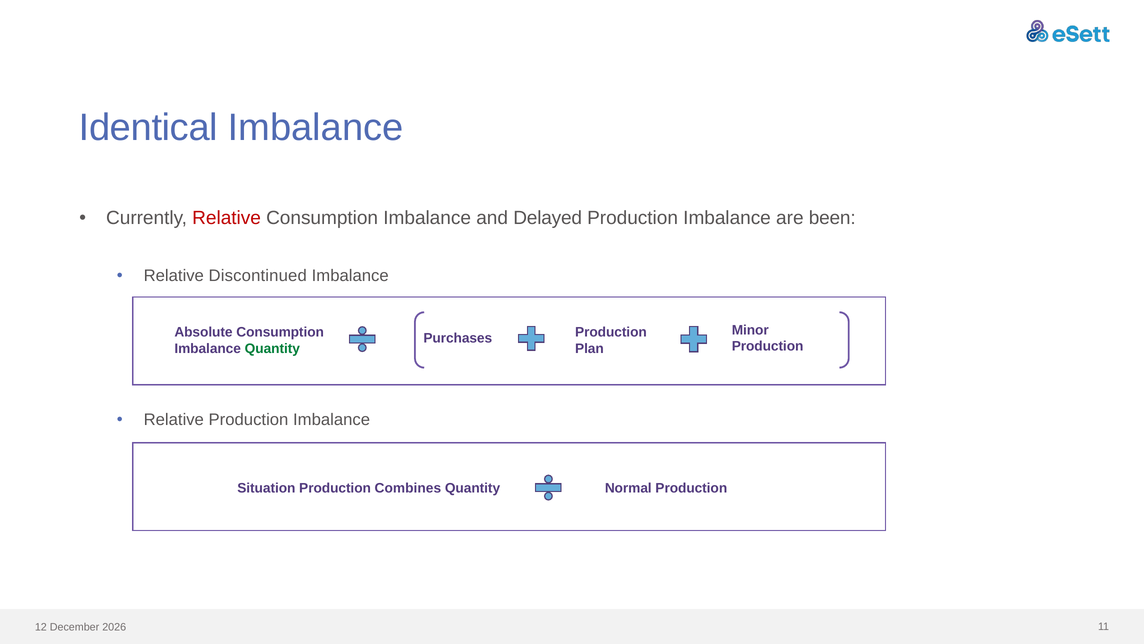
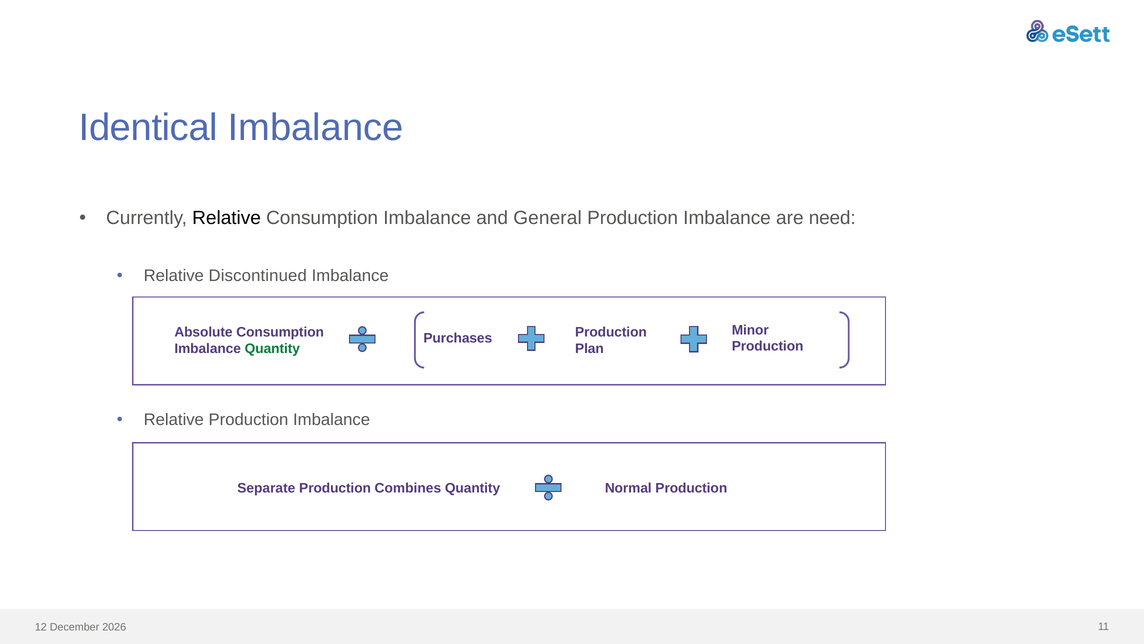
Relative at (227, 218) colour: red -> black
Delayed: Delayed -> General
been: been -> need
Situation: Situation -> Separate
